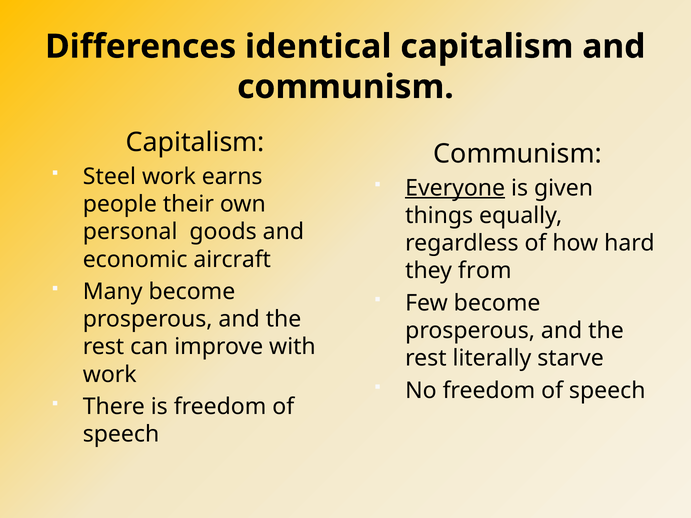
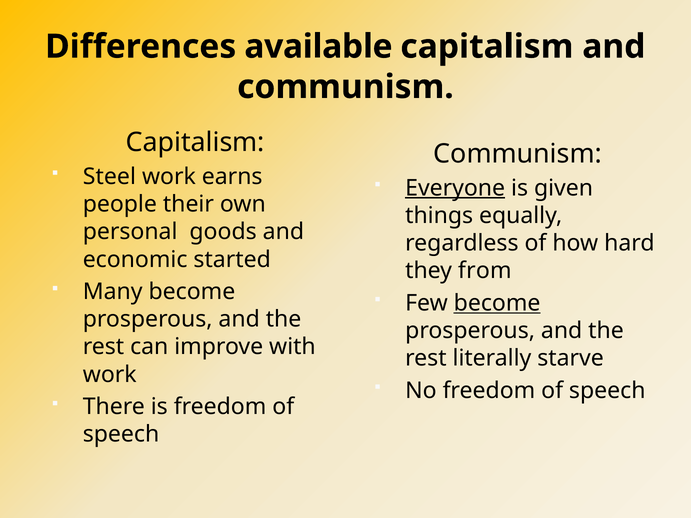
identical: identical -> available
aircraft: aircraft -> started
become at (497, 303) underline: none -> present
